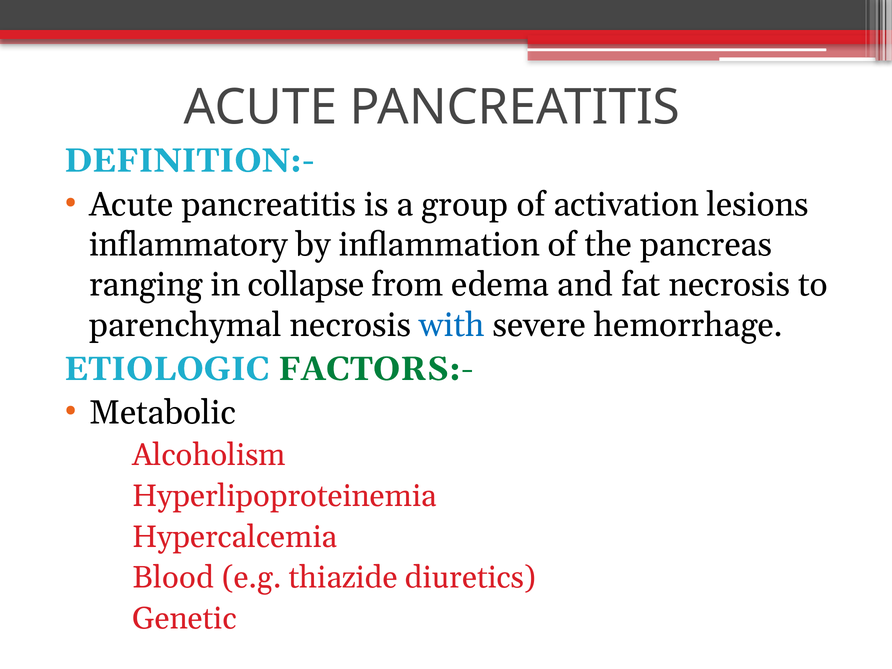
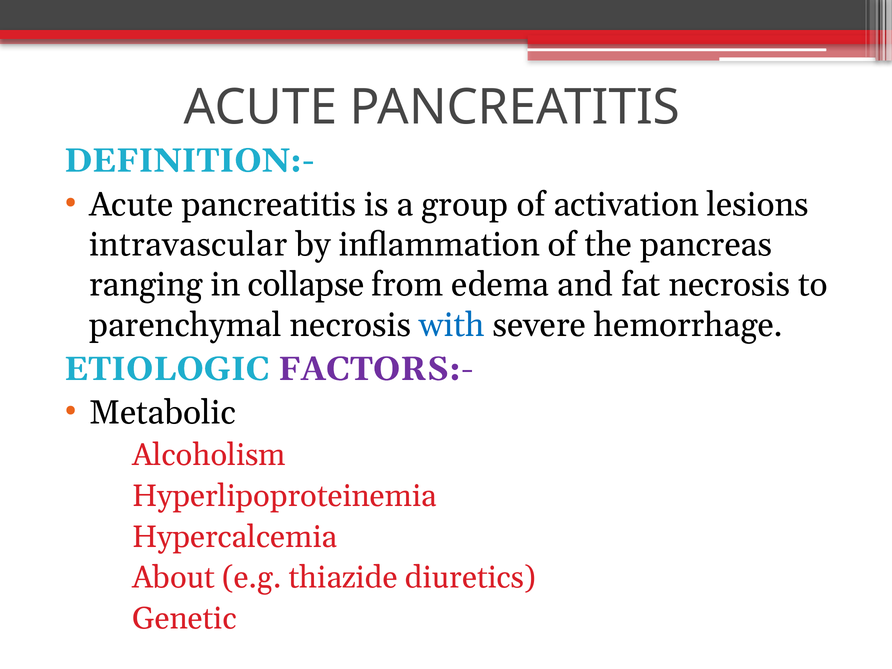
inflammatory: inflammatory -> intravascular
FACTORS:- colour: green -> purple
Blood: Blood -> About
